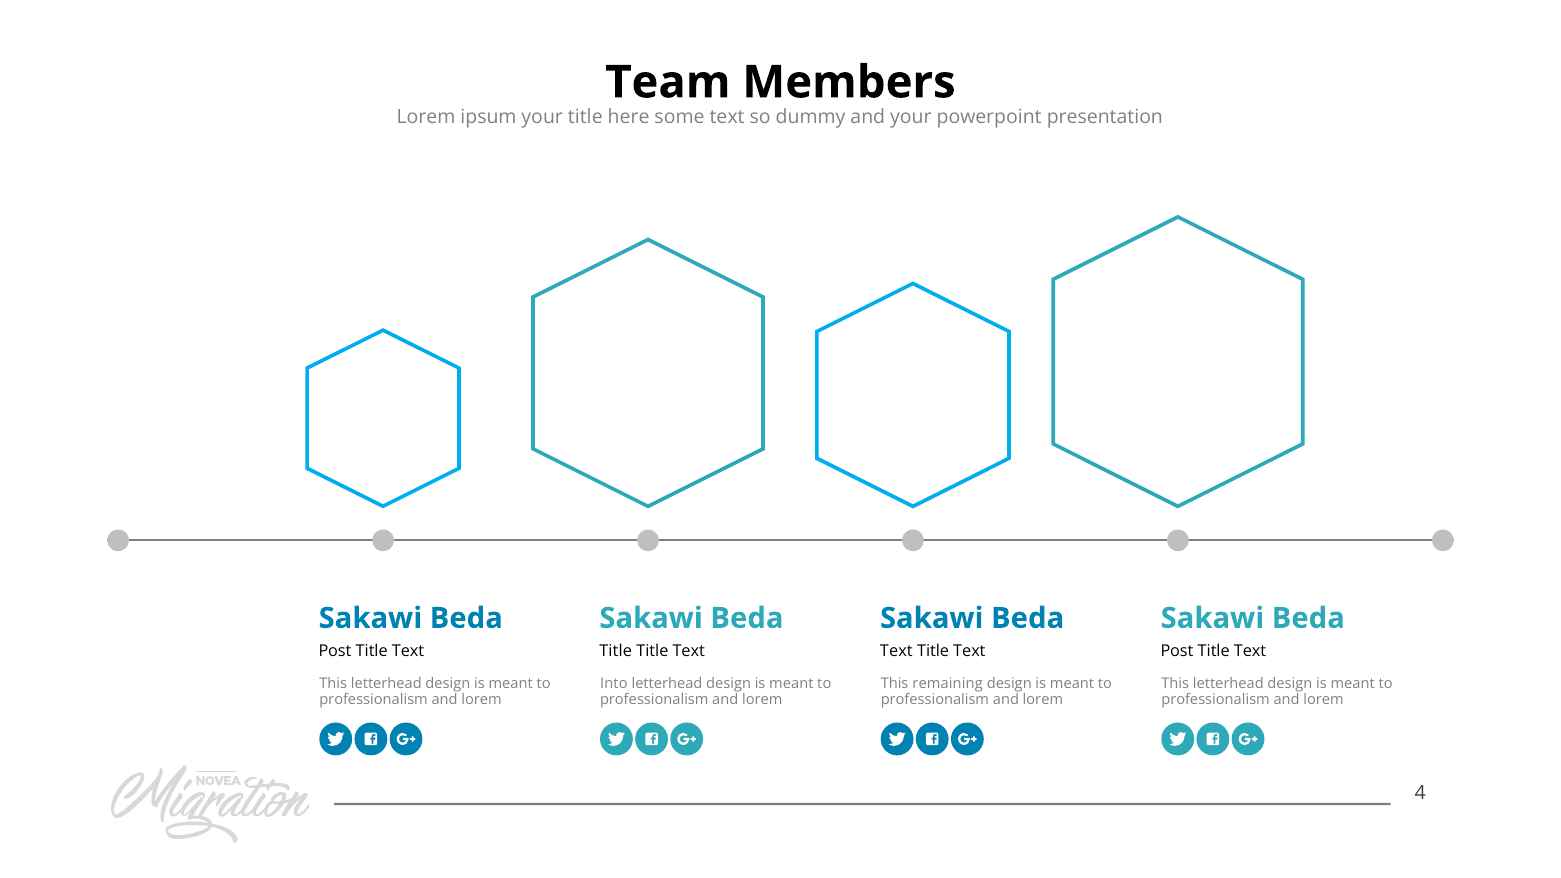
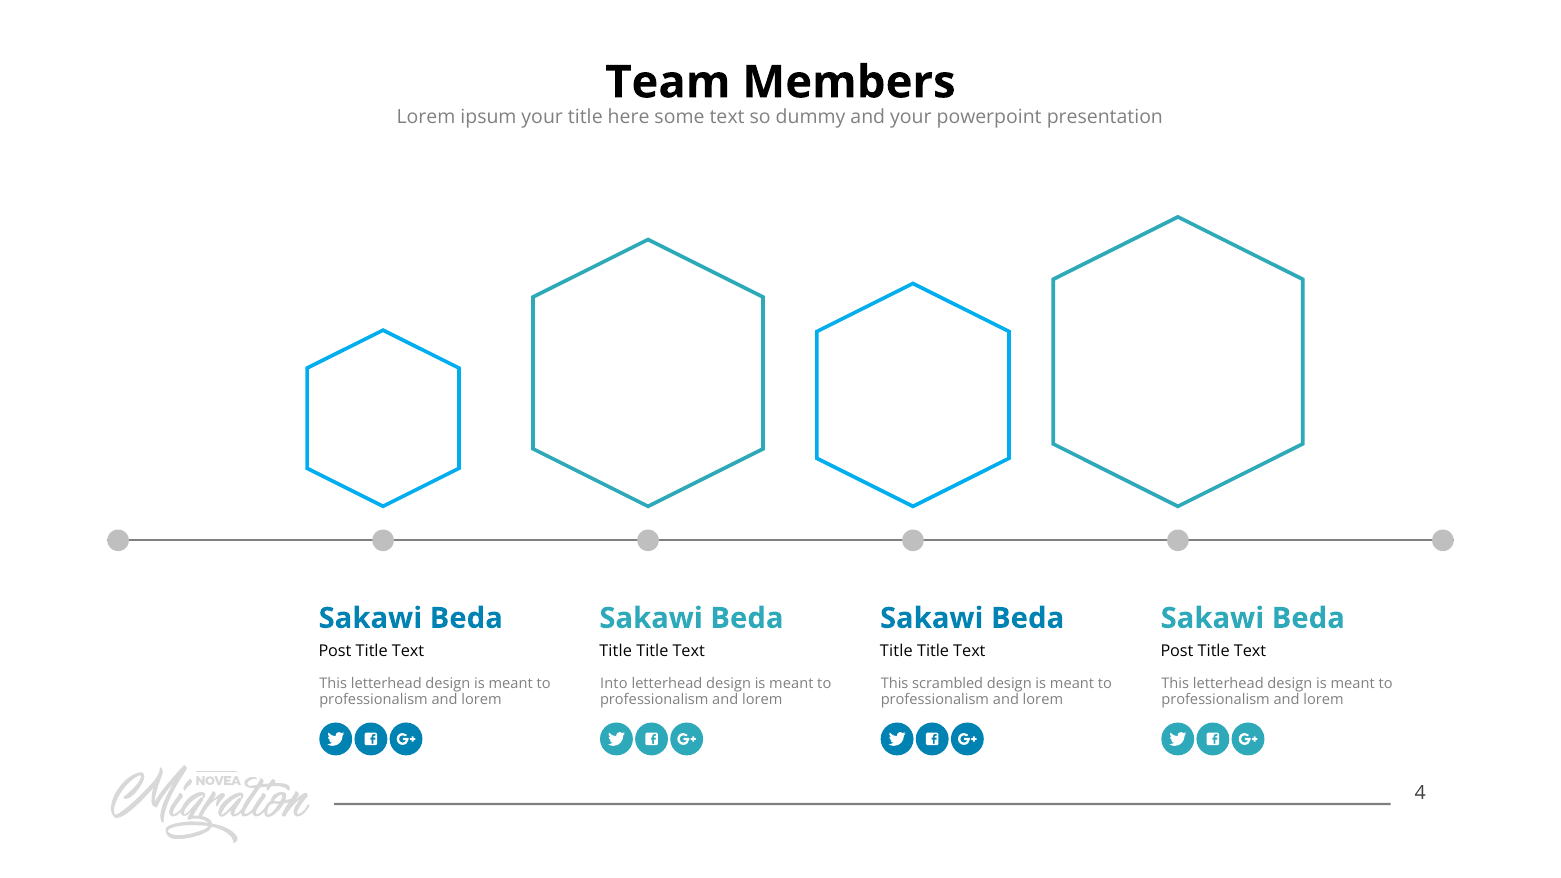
Text at (896, 651): Text -> Title
remaining: remaining -> scrambled
